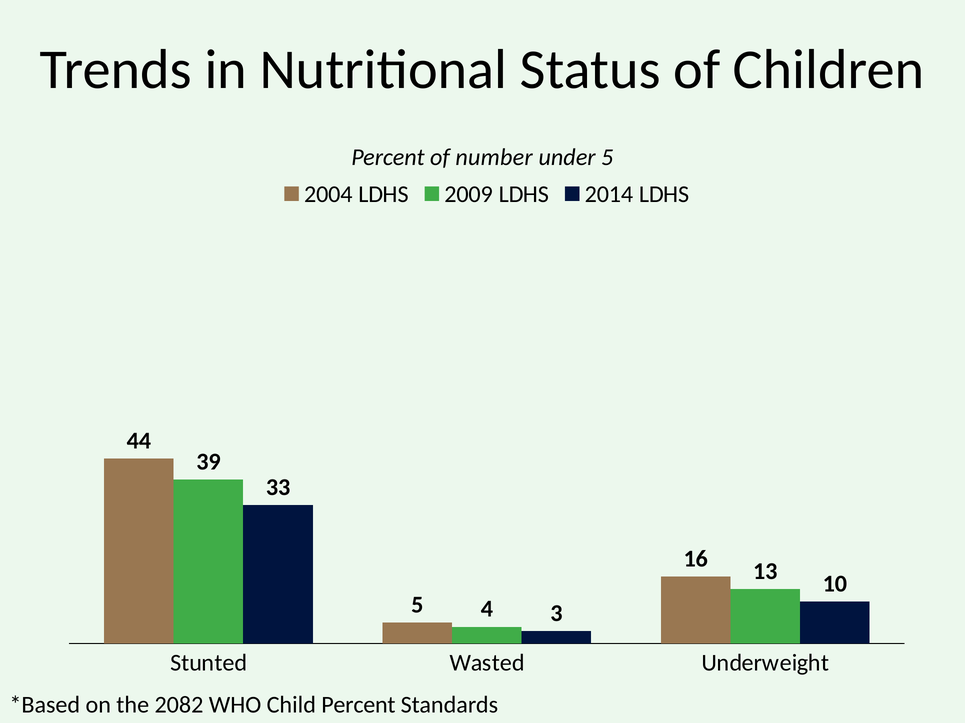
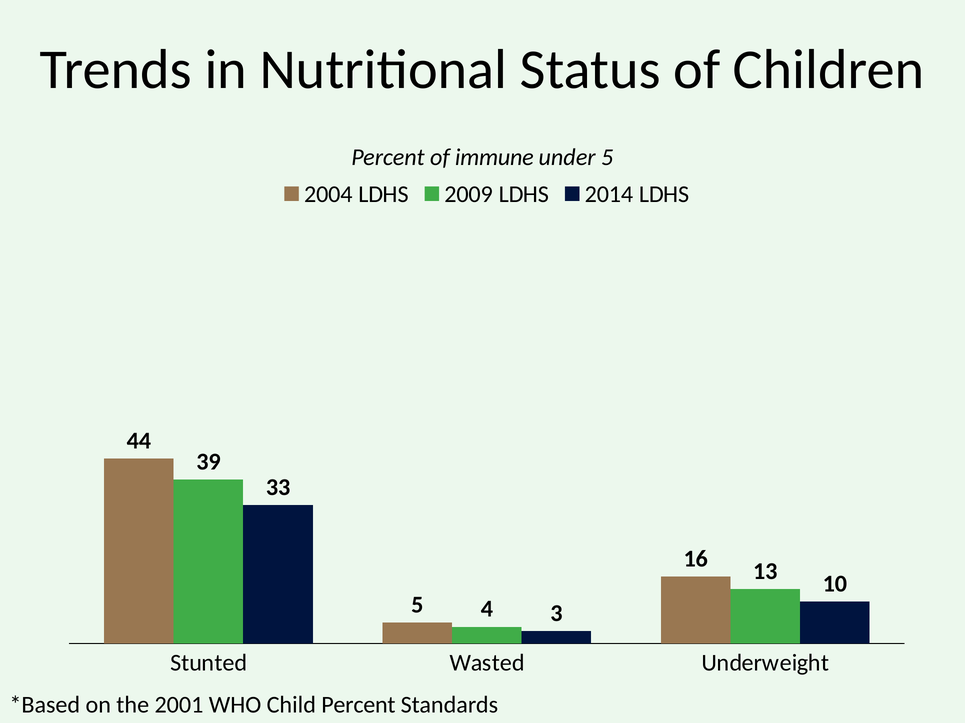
number: number -> immune
2082: 2082 -> 2001
